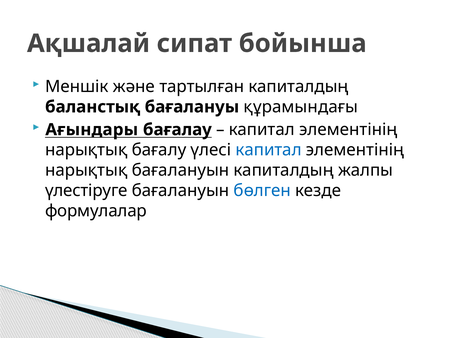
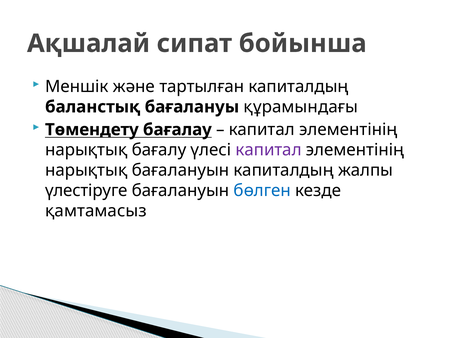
Ағындары: Ағындары -> Төмендету
капитал at (269, 150) colour: blue -> purple
формулалар: формулалар -> қамтамасыз
